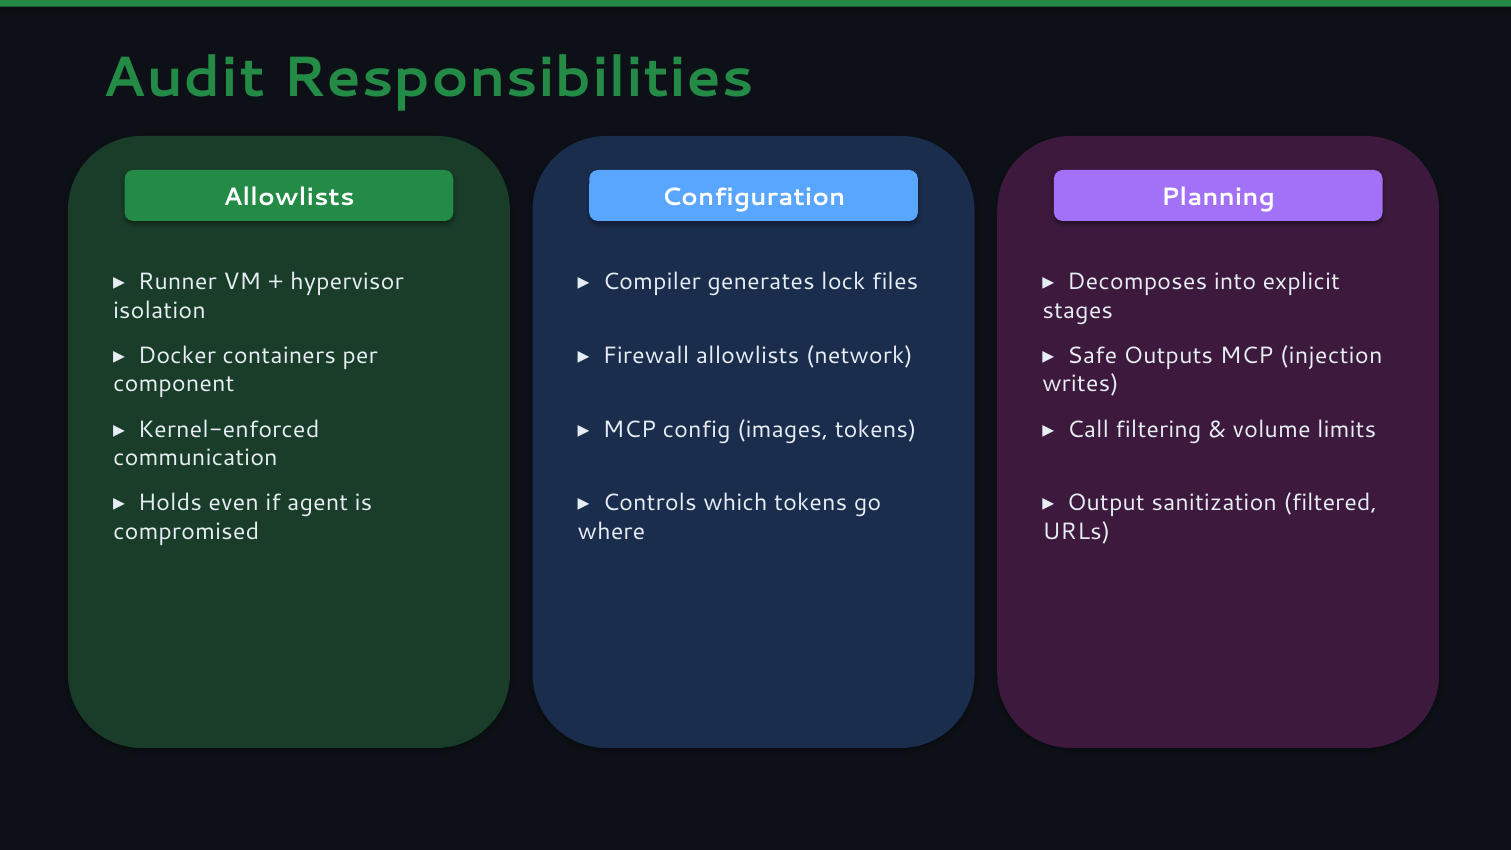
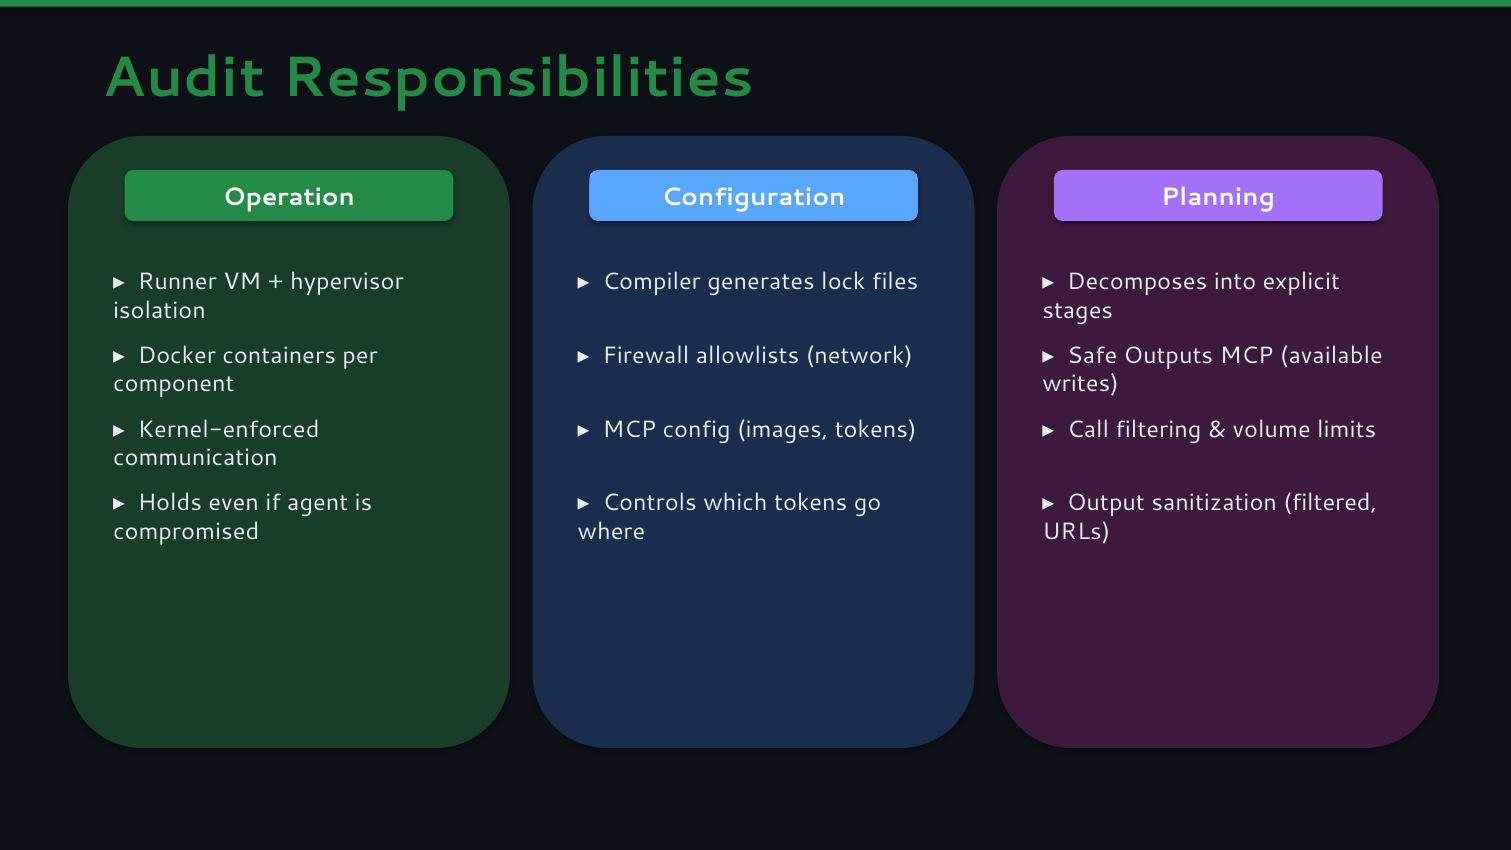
Allowlists at (289, 197): Allowlists -> Operation
injection: injection -> available
